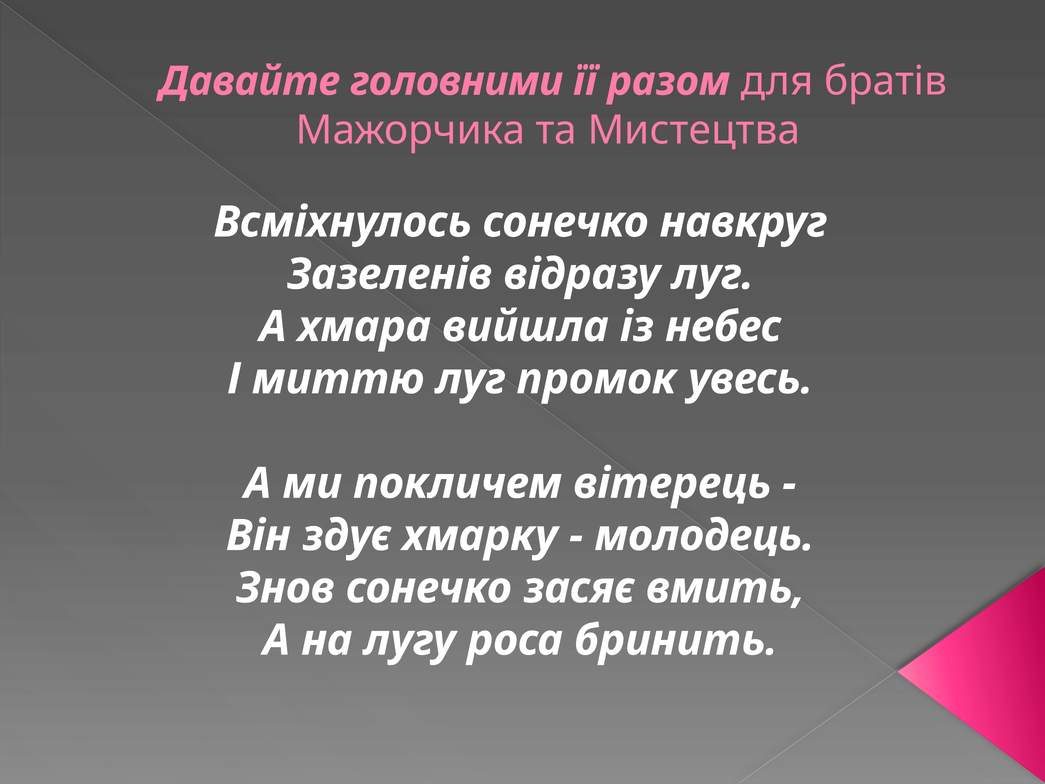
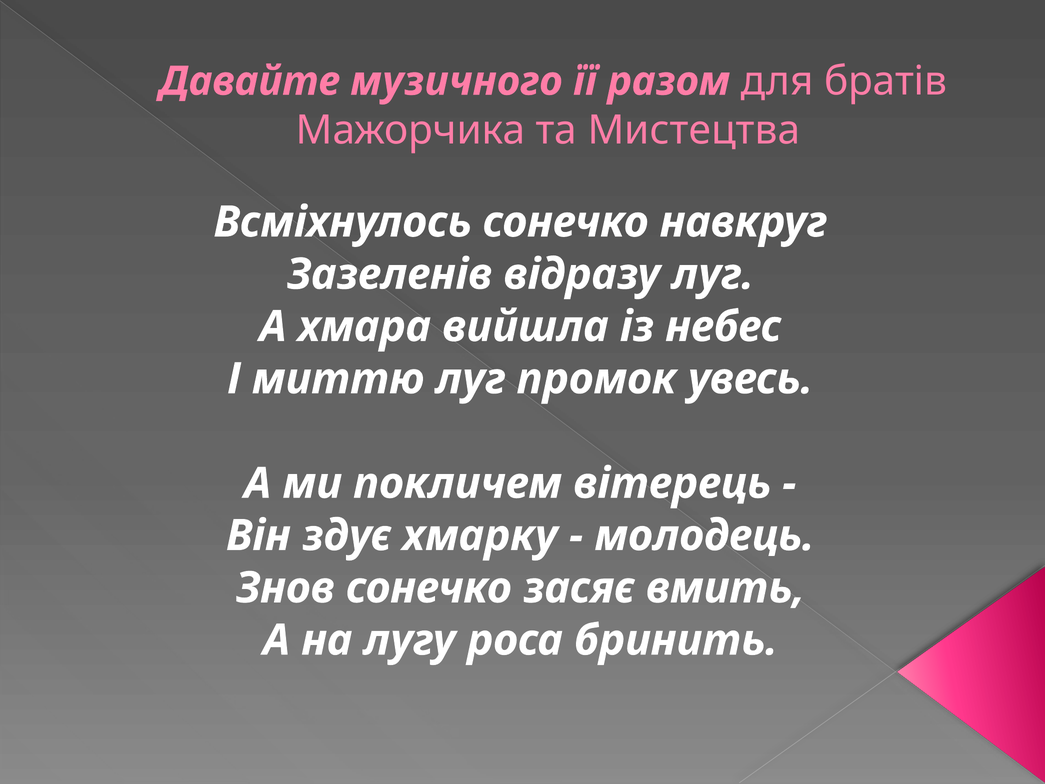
головними: головними -> музичного
